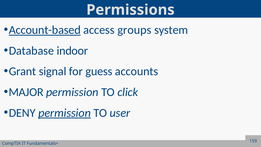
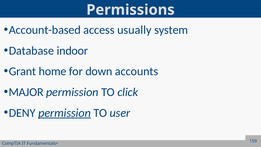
Account-based underline: present -> none
groups: groups -> usually
signal: signal -> home
guess: guess -> down
